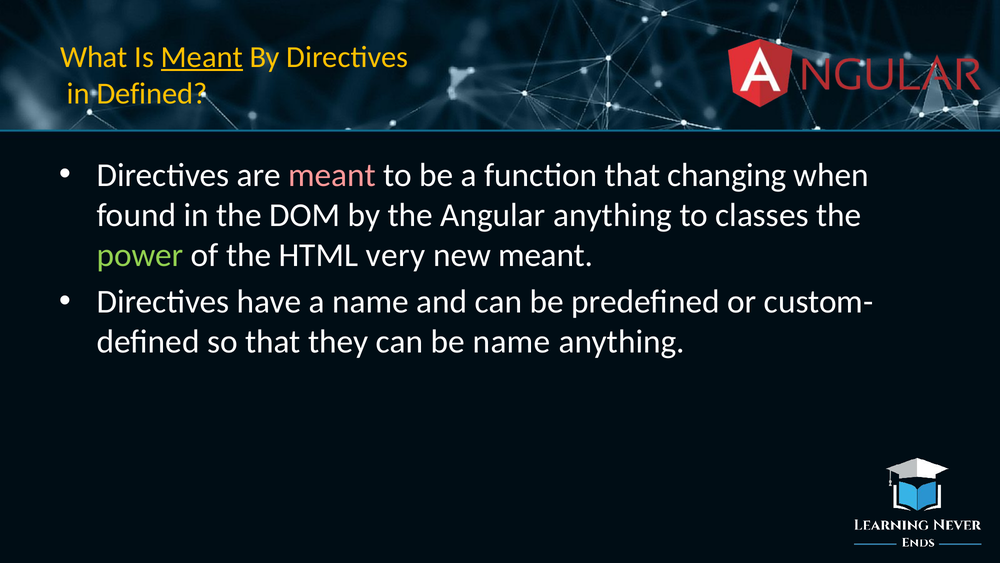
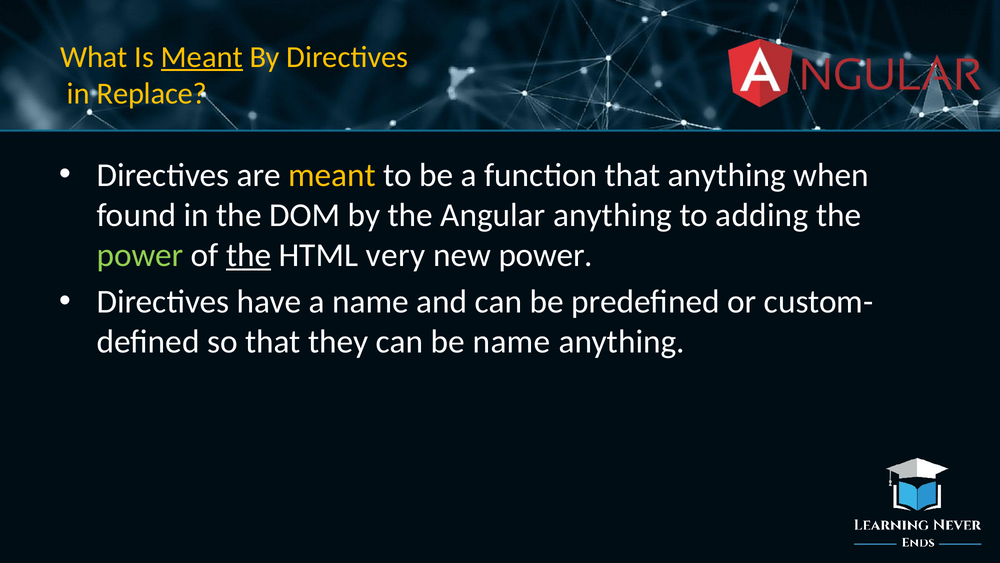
in Defined: Defined -> Replace
meant at (332, 175) colour: pink -> yellow
that changing: changing -> anything
classes: classes -> adding
the at (249, 255) underline: none -> present
new meant: meant -> power
